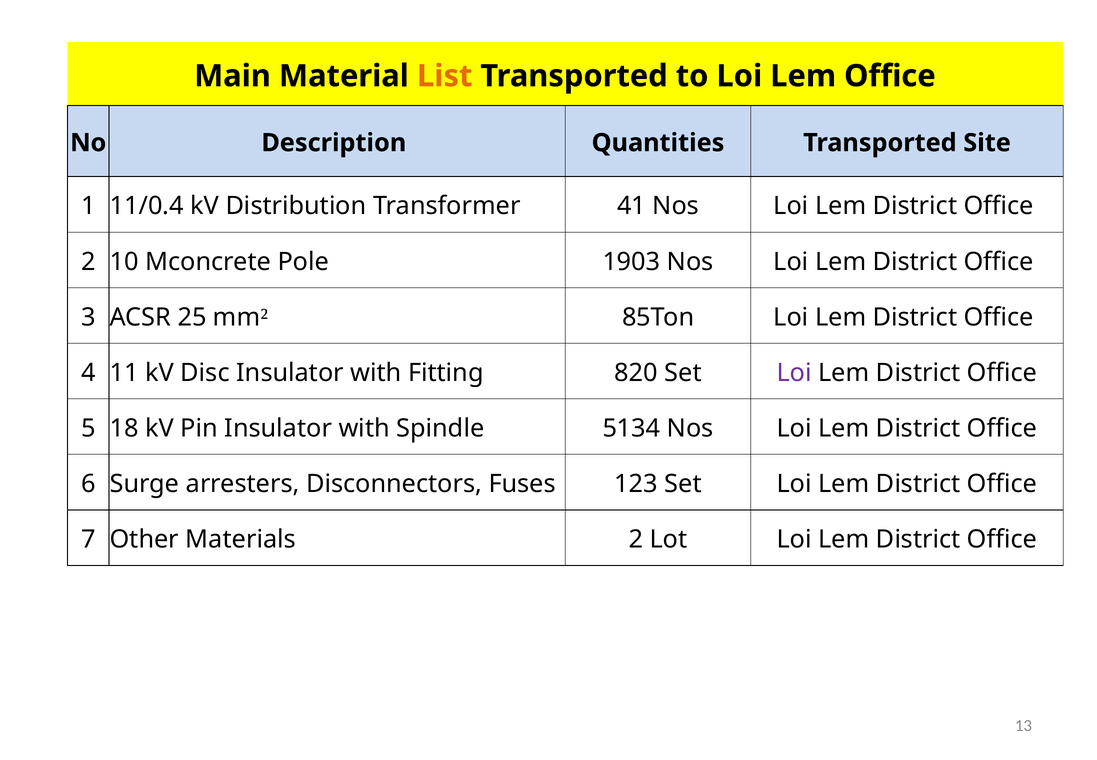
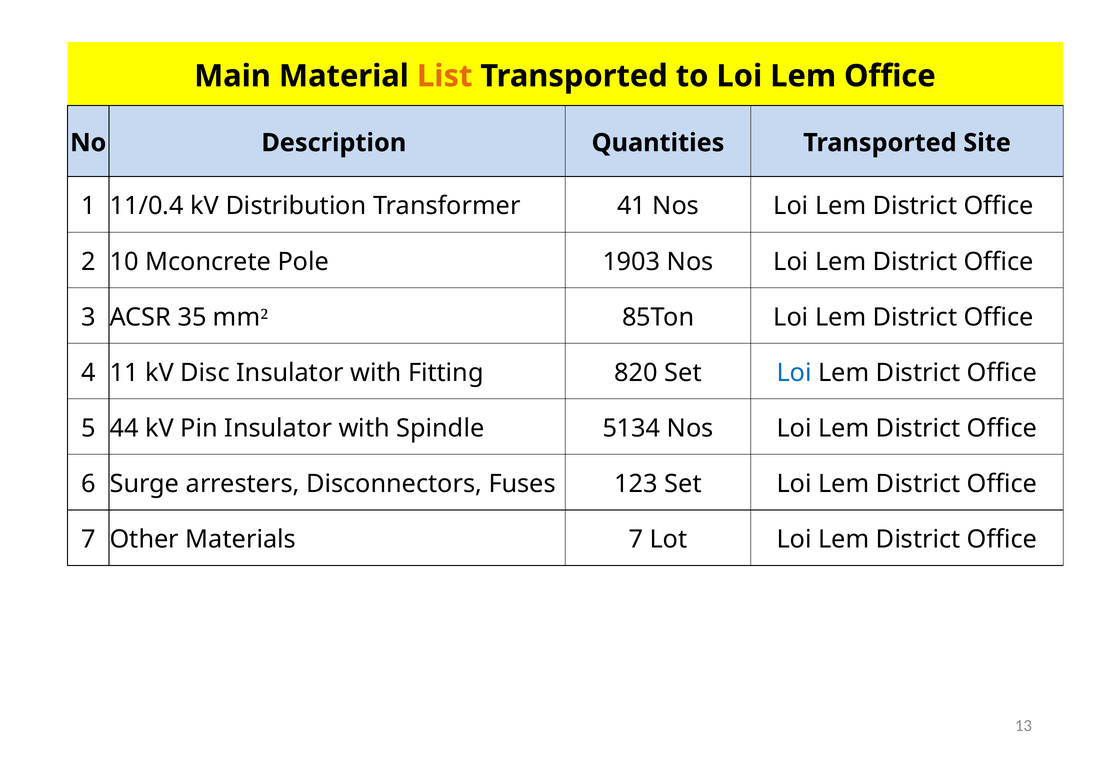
25: 25 -> 35
Loi at (794, 373) colour: purple -> blue
18: 18 -> 44
Materials 2: 2 -> 7
